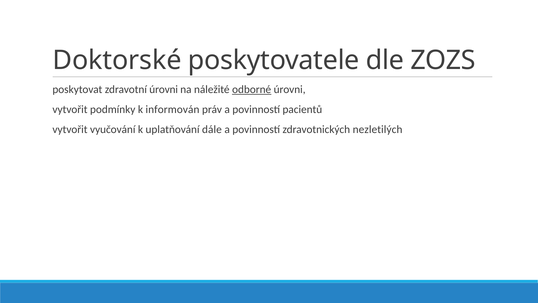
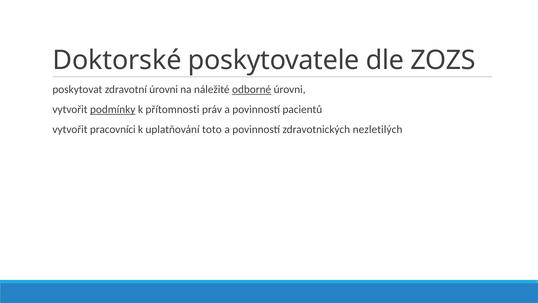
podmínky underline: none -> present
informován: informován -> přítomnosti
vyučování: vyučování -> pracovníci
dále: dále -> toto
